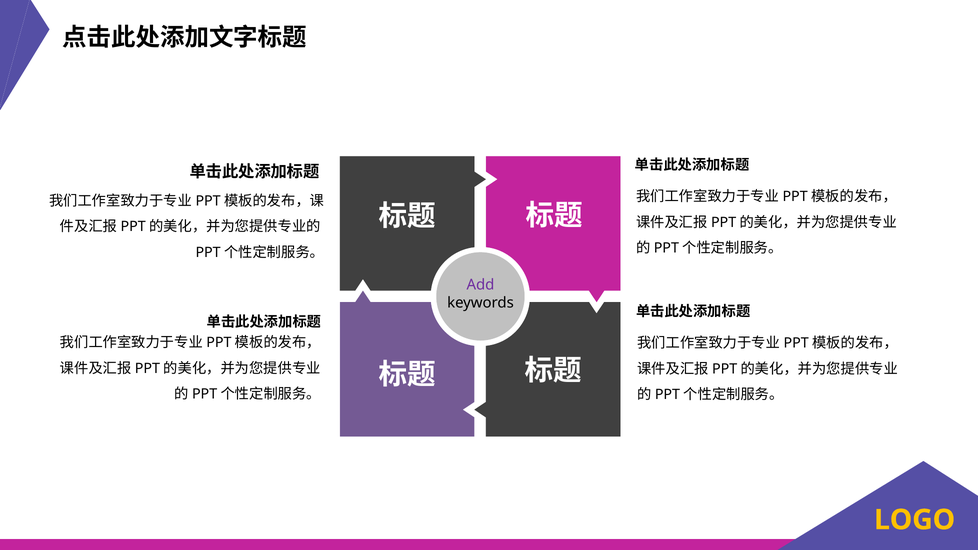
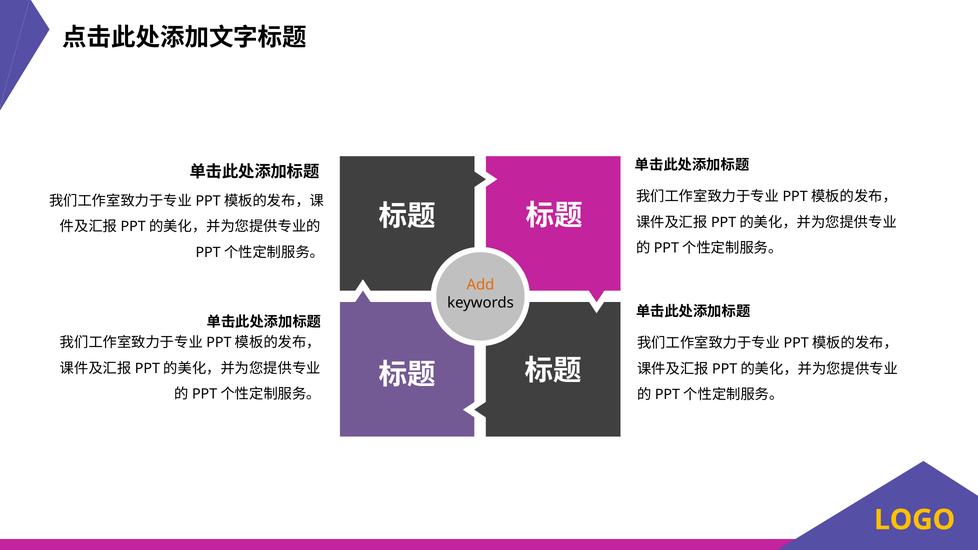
Add colour: purple -> orange
